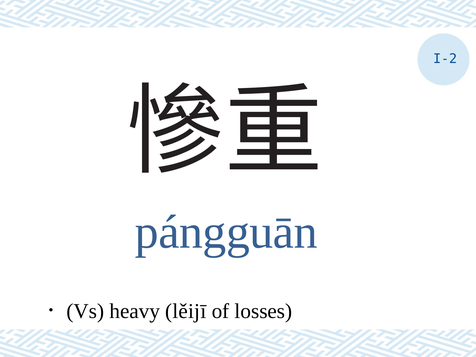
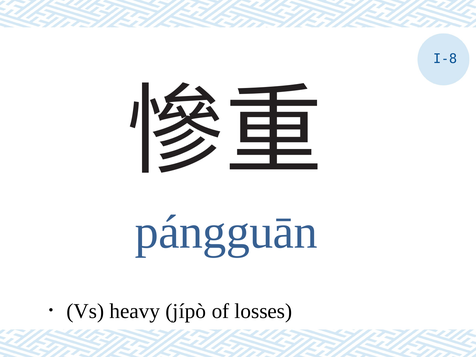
I-2: I-2 -> I-8
lěijī: lěijī -> jípò
